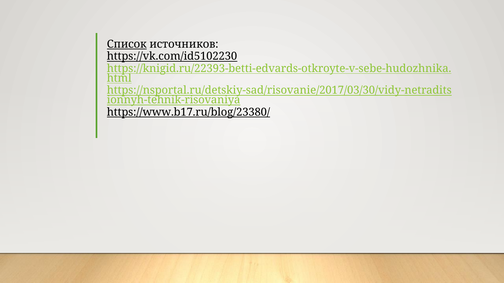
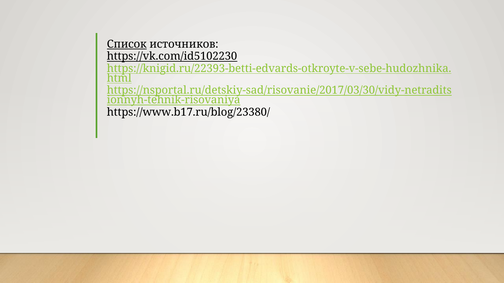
https://www.b17.ru/blog/23380/ underline: present -> none
